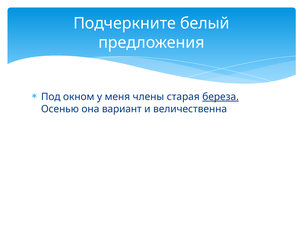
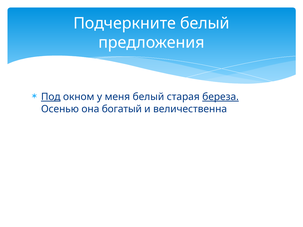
Под underline: none -> present
меня члены: члены -> белый
вариант: вариант -> богатый
